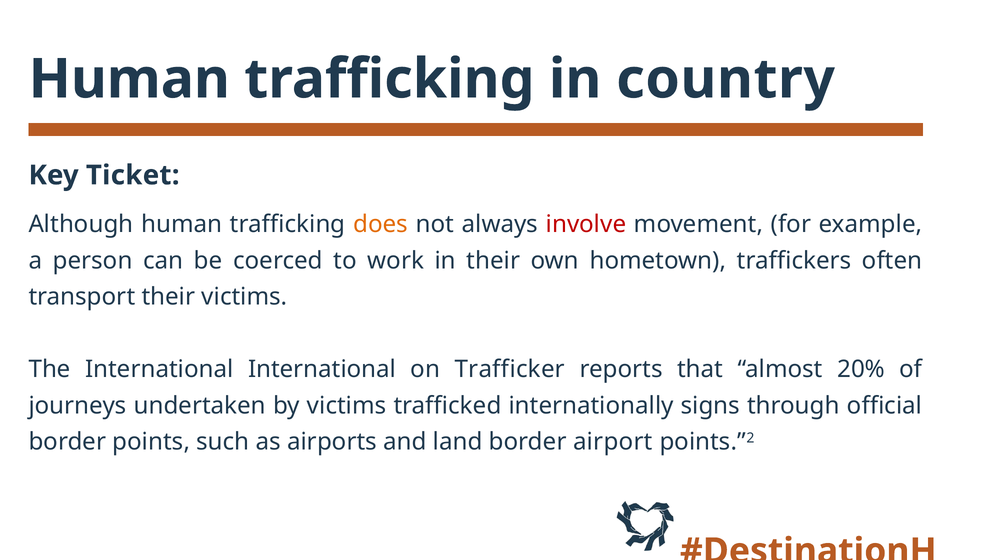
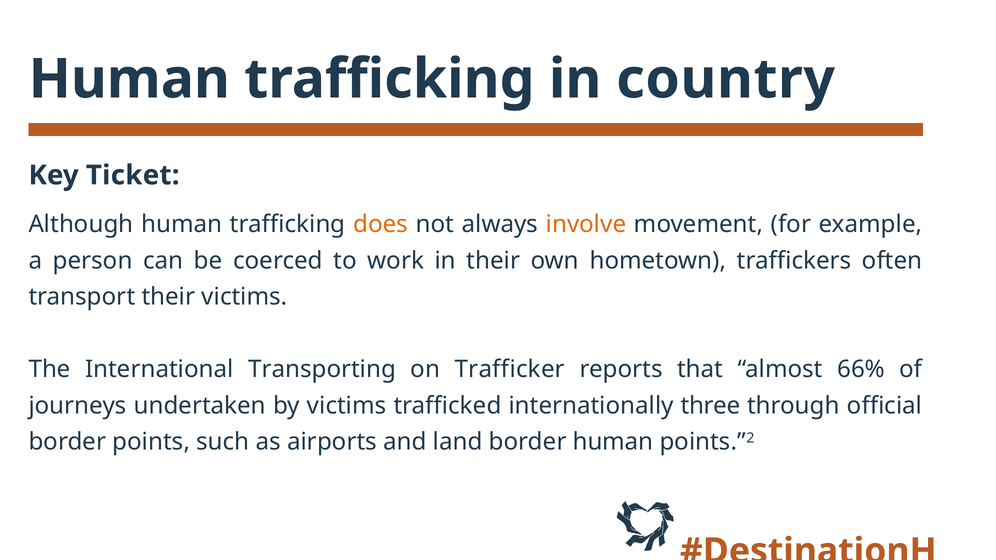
involve colour: red -> orange
International International: International -> Transporting
20%: 20% -> 66%
signs: signs -> three
border airport: airport -> human
